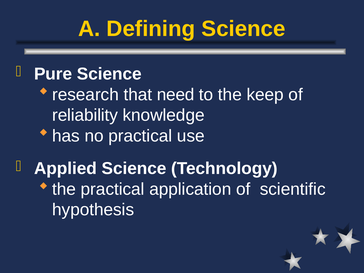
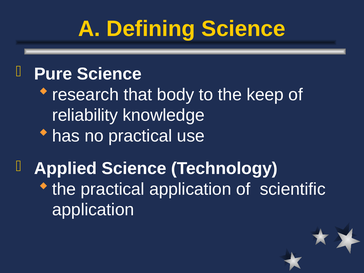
need: need -> body
hypothesis at (93, 210): hypothesis -> application
